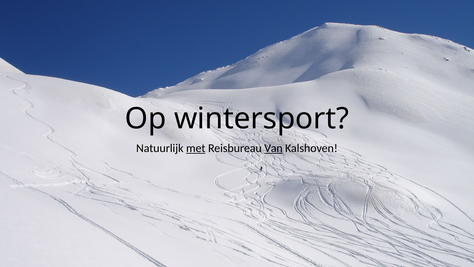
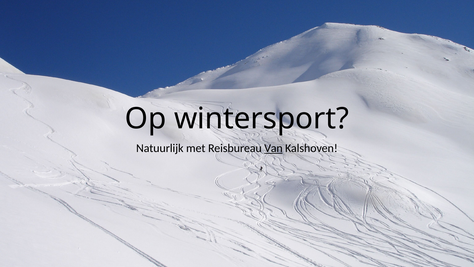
met underline: present -> none
